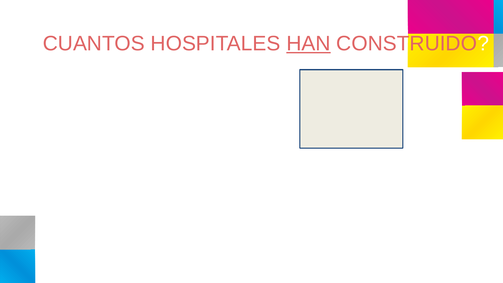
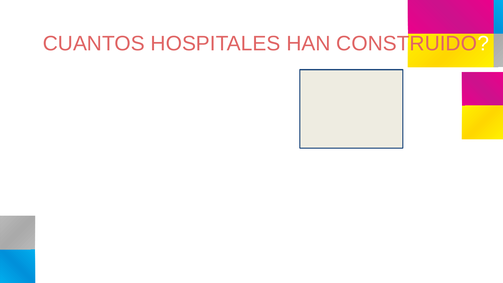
HAN underline: present -> none
